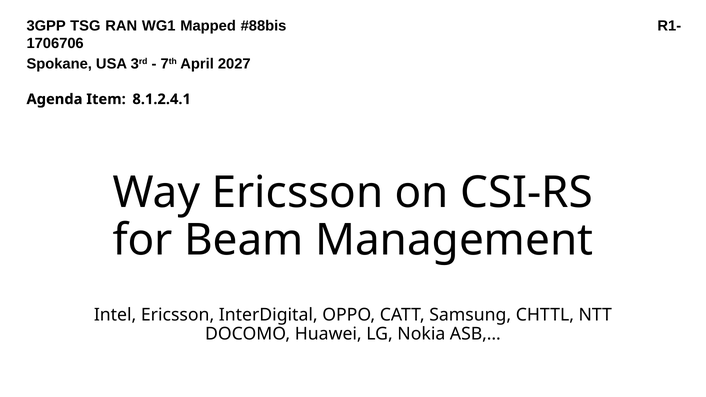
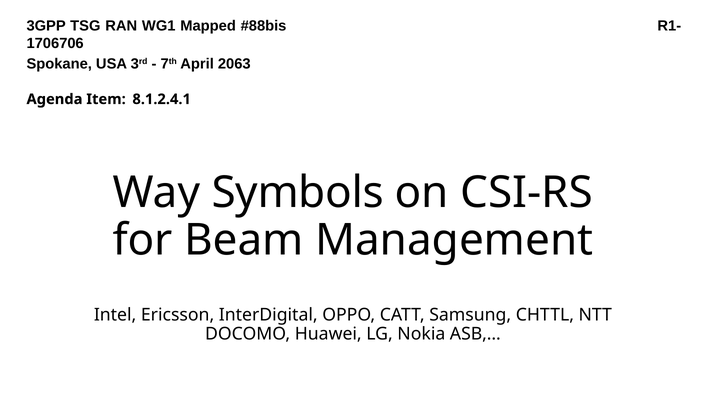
2027: 2027 -> 2063
Way Ericsson: Ericsson -> Symbols
